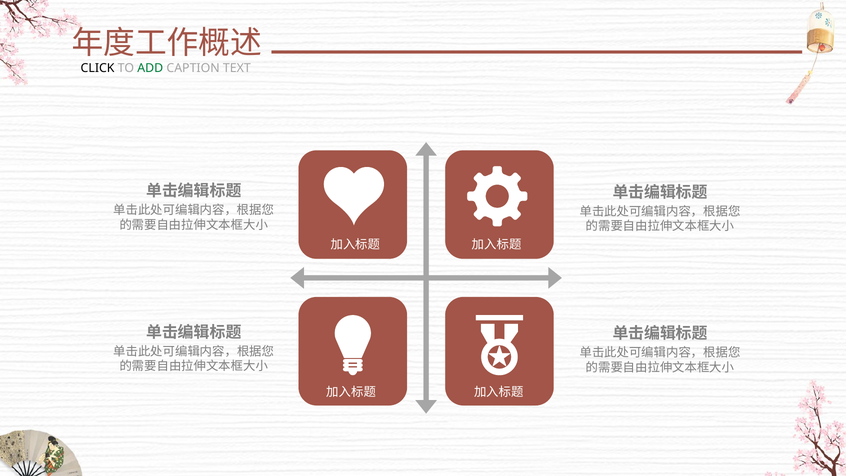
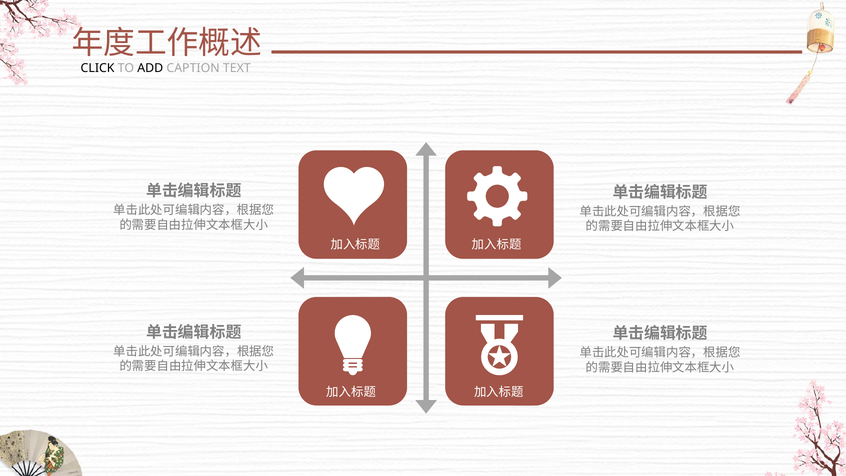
ADD colour: green -> black
